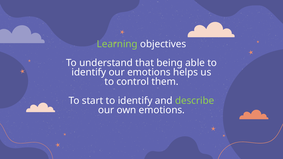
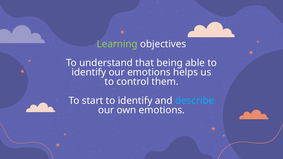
describe colour: light green -> light blue
